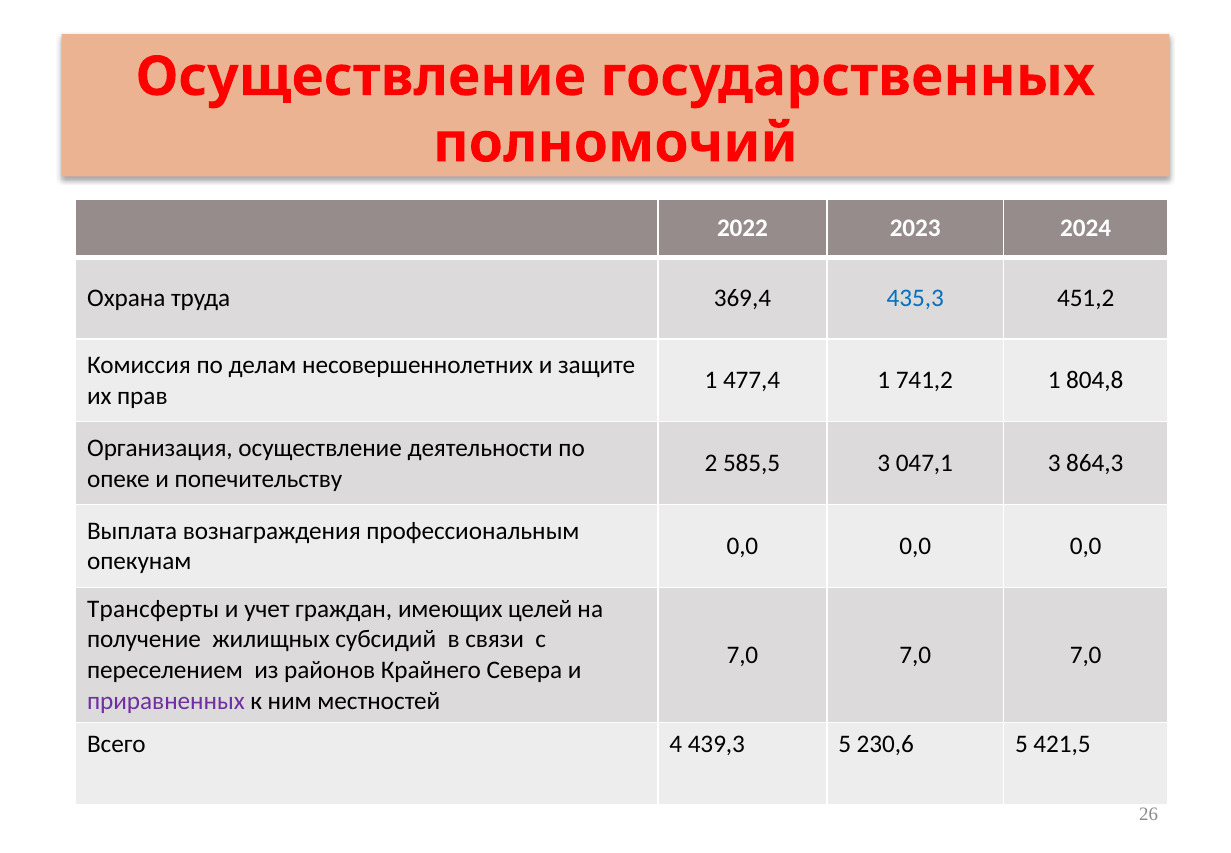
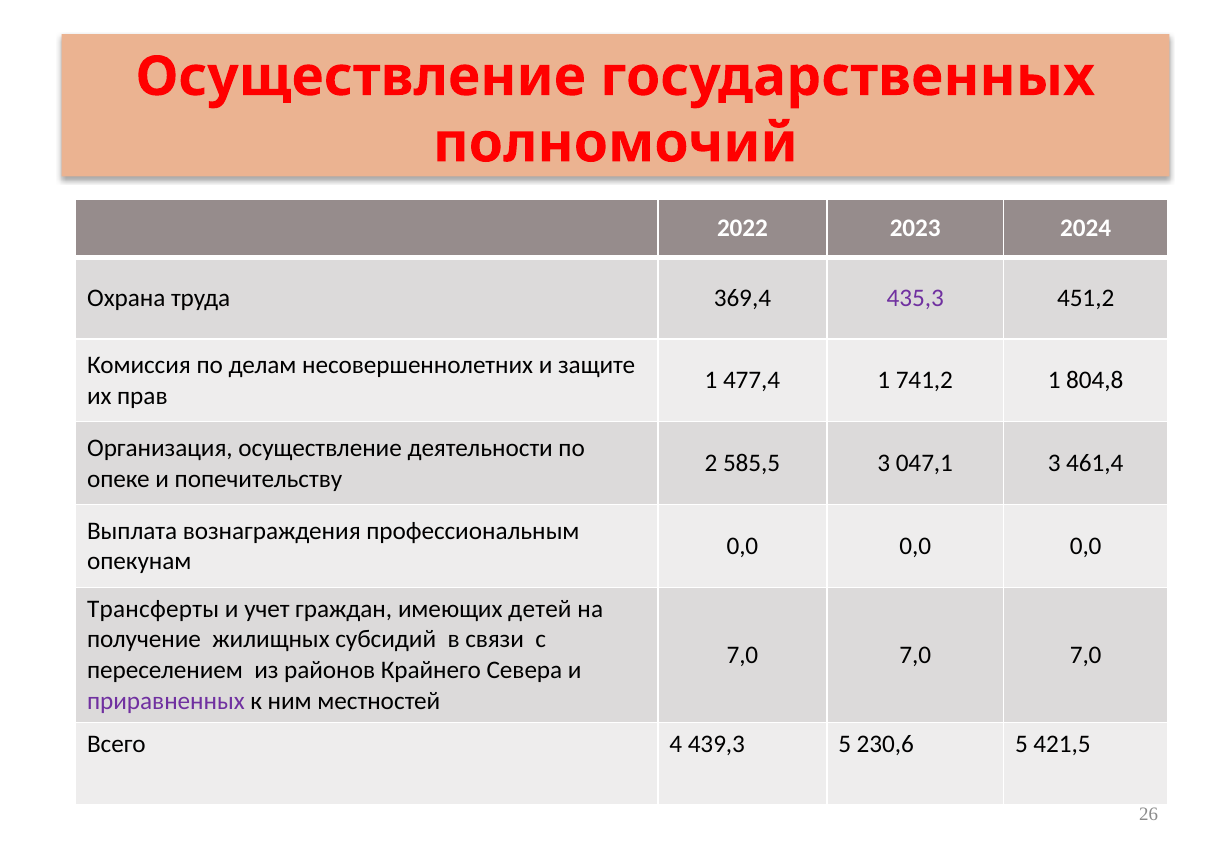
435,3 colour: blue -> purple
864,3: 864,3 -> 461,4
целей: целей -> детей
